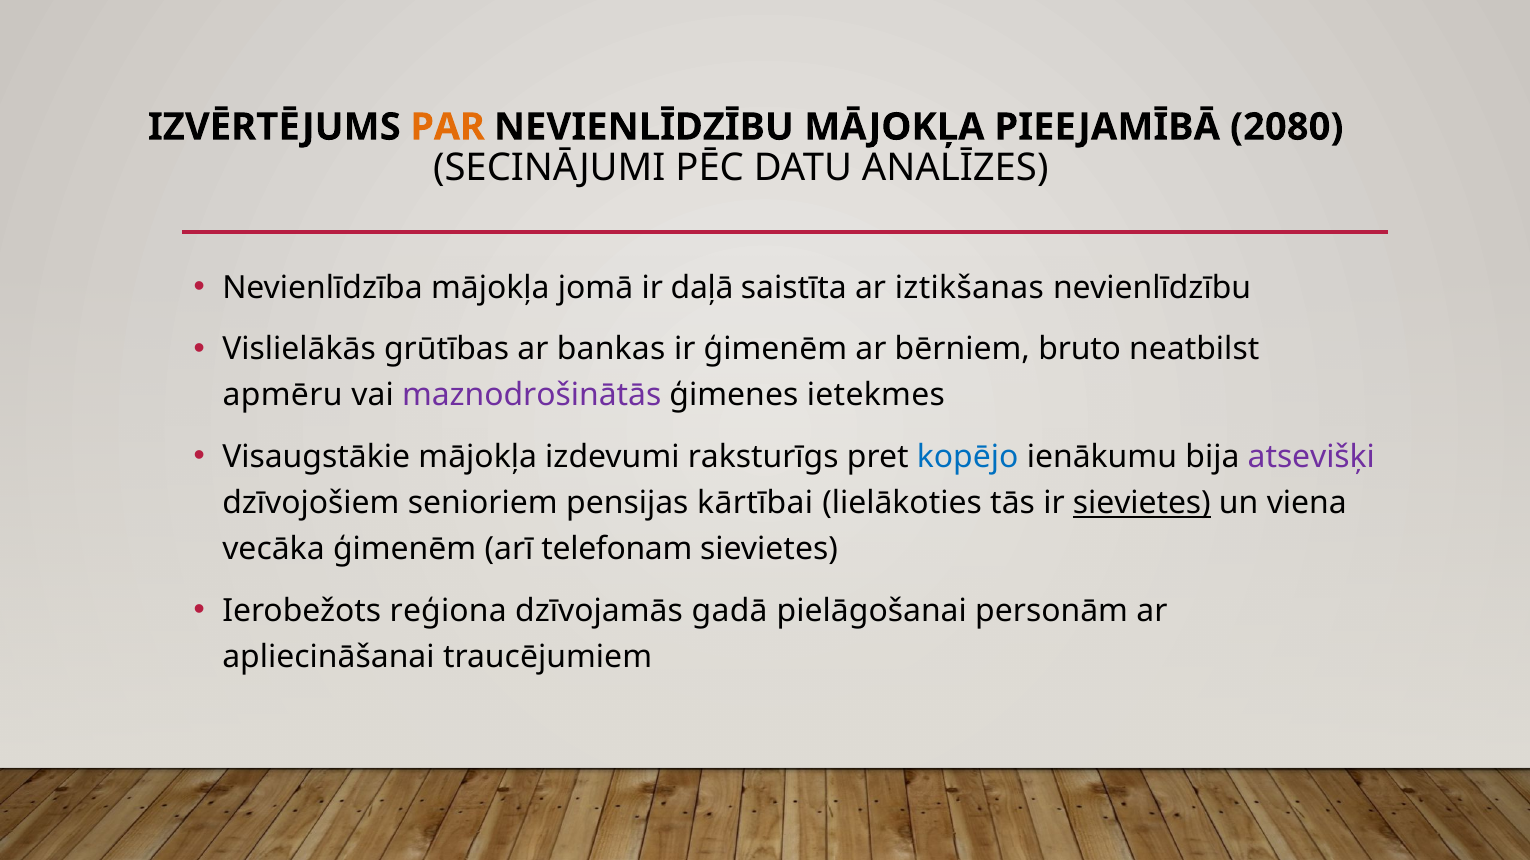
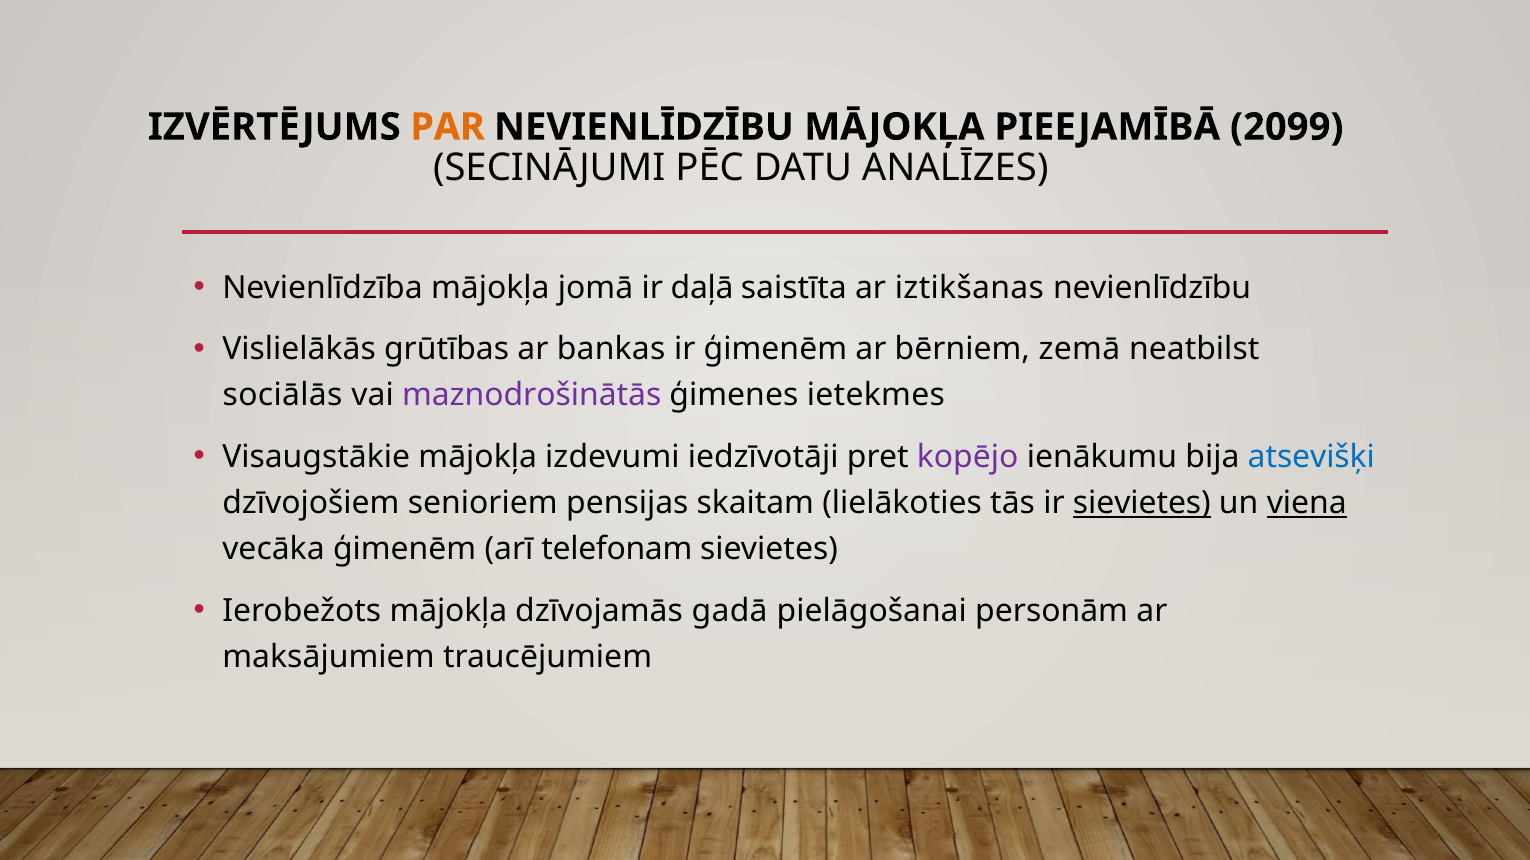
2080: 2080 -> 2099
bruto: bruto -> zemā
apmēru: apmēru -> sociālās
raksturīgs: raksturīgs -> iedzīvotāji
kopējo colour: blue -> purple
atsevišķi colour: purple -> blue
kārtībai: kārtībai -> skaitam
viena underline: none -> present
Ierobežots reģiona: reģiona -> mājokļa
apliecināšanai: apliecināšanai -> maksājumiem
